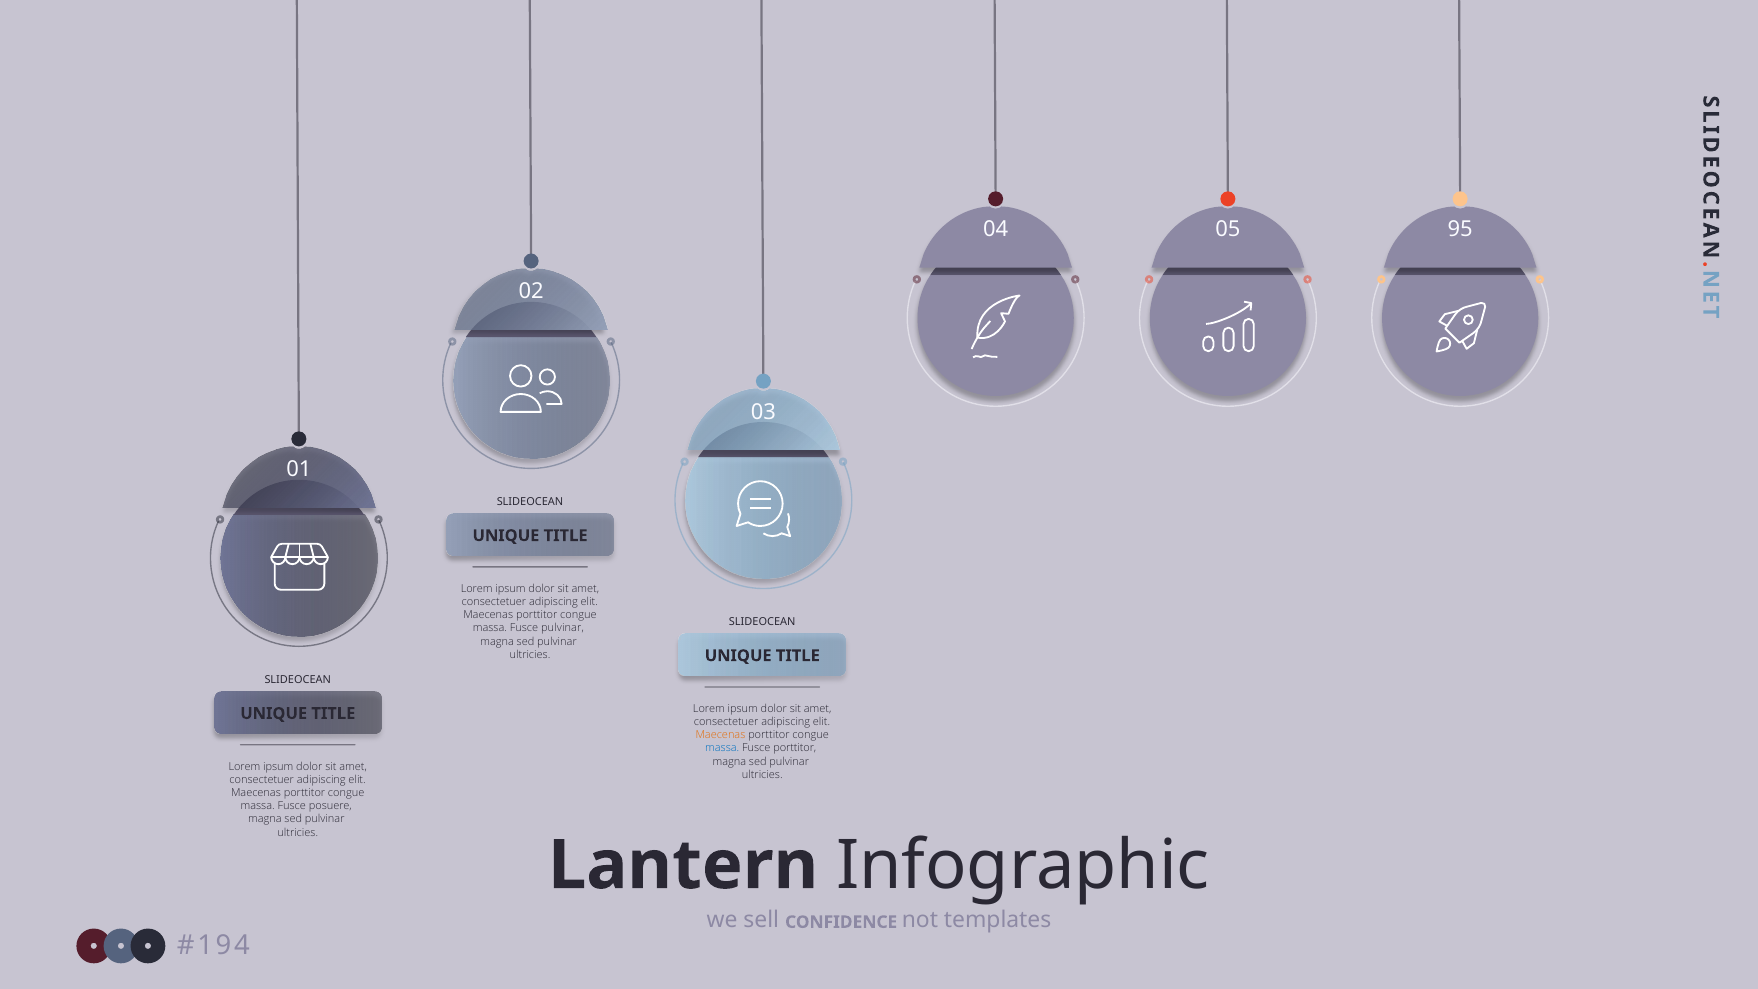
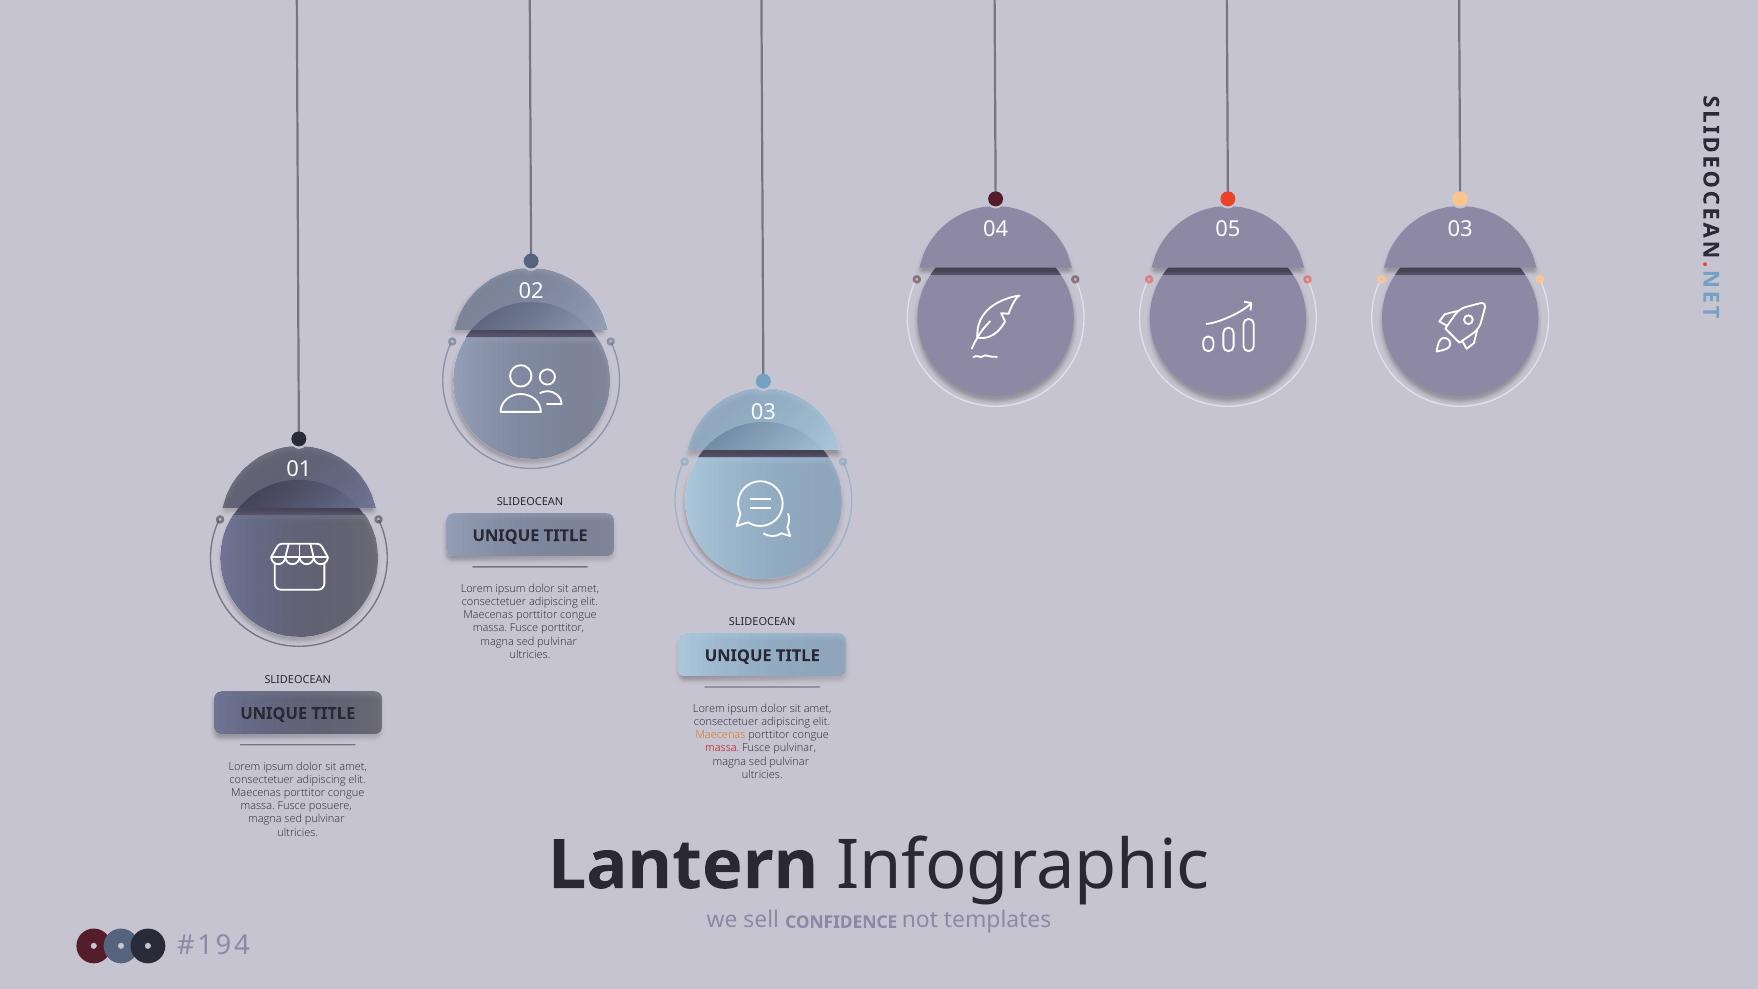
05 95: 95 -> 03
Fusce pulvinar: pulvinar -> porttitor
massa at (722, 748) colour: blue -> red
Fusce porttitor: porttitor -> pulvinar
